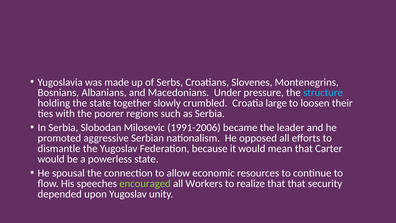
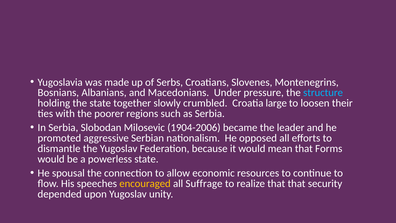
1991-2006: 1991-2006 -> 1904-2006
Carter: Carter -> Forms
encouraged colour: light green -> yellow
Workers: Workers -> Suffrage
